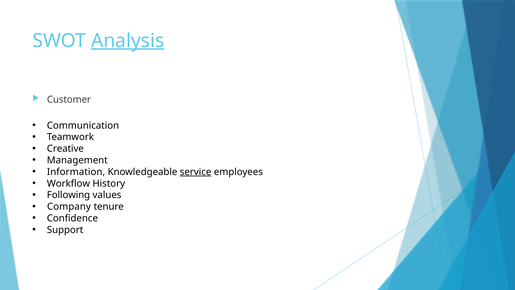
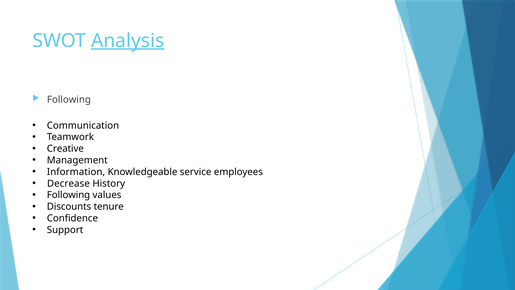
Customer at (69, 100): Customer -> Following
service underline: present -> none
Workflow: Workflow -> Decrease
Company: Company -> Discounts
